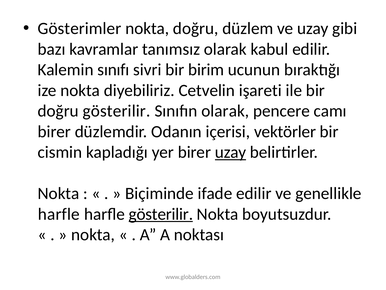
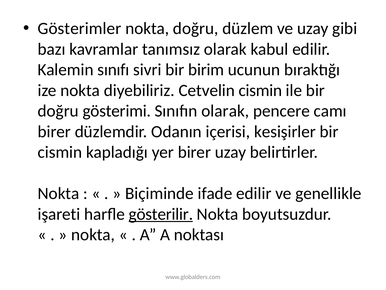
Cetvelin işareti: işareti -> cismin
doğru gösterilir: gösterilir -> gösterimi
vektörler: vektörler -> kesişirler
uzay at (231, 152) underline: present -> none
harfle at (59, 214): harfle -> işareti
